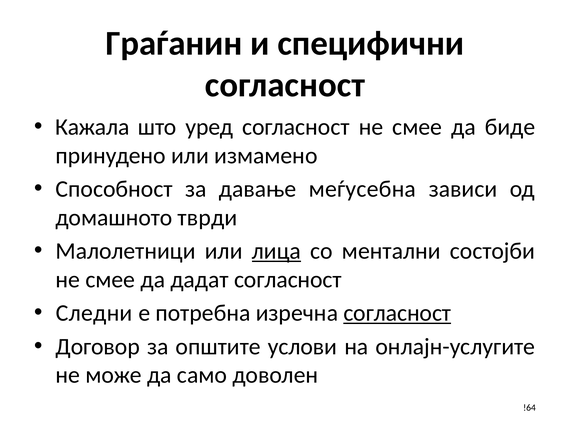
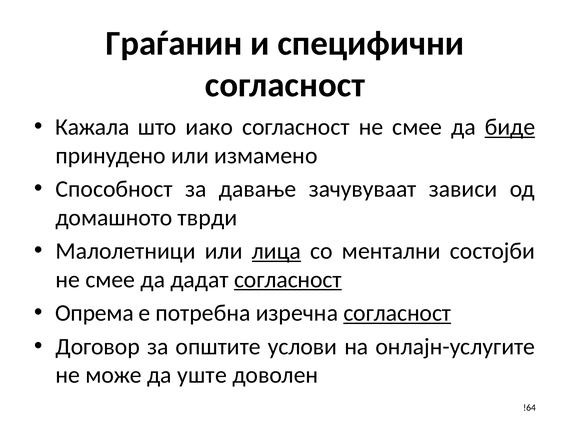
уред: уред -> иако
биде underline: none -> present
меѓусебна: меѓусебна -> зачувуваат
согласност at (288, 280) underline: none -> present
Следни: Следни -> Опрема
само: само -> уште
